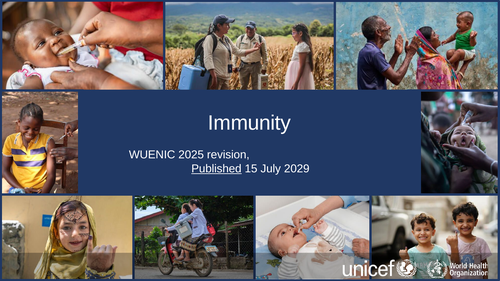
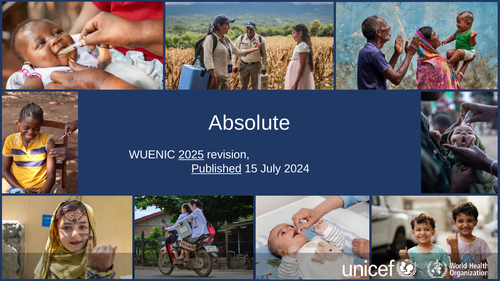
Immunity: Immunity -> Absolute
2025 underline: none -> present
2029: 2029 -> 2024
